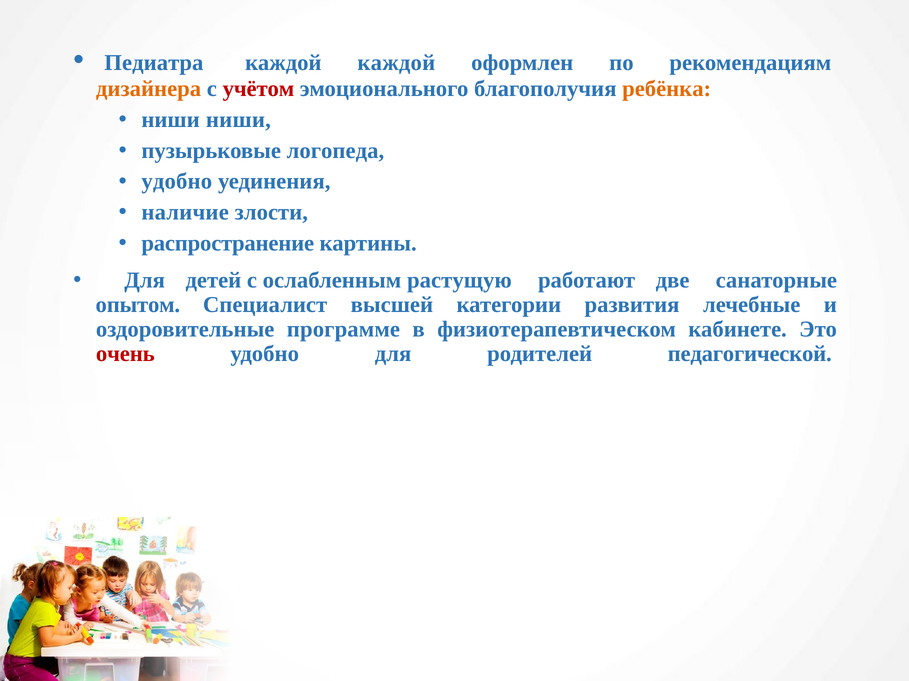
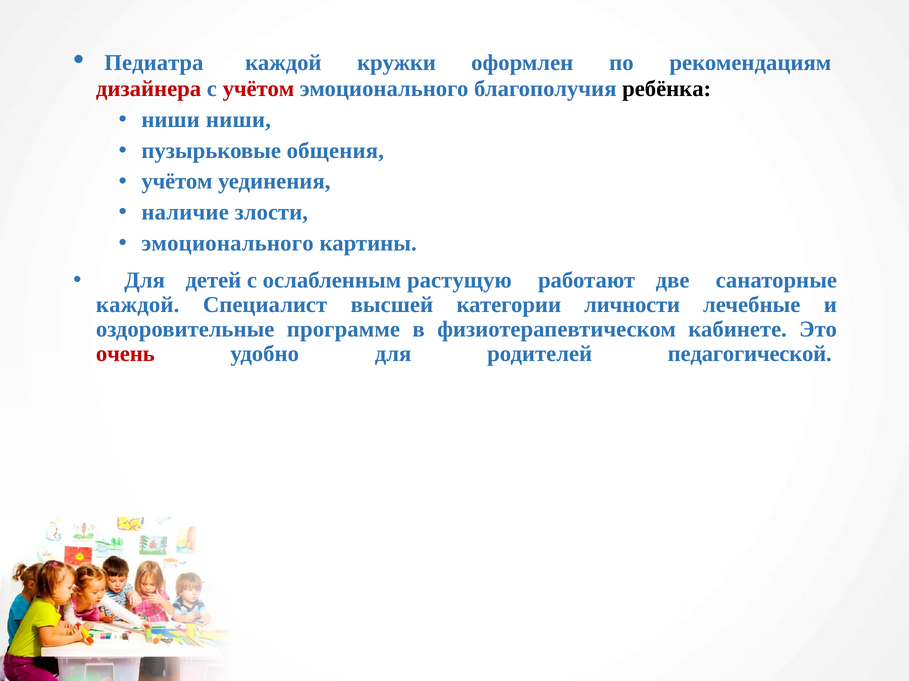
каждой каждой: каждой -> кружки
дизайнера colour: orange -> red
ребёнка colour: orange -> black
логопеда: логопеда -> общения
удобно at (177, 182): удобно -> учётом
распространение at (228, 243): распространение -> эмоционального
опытом at (138, 305): опытом -> каждой
развития: развития -> личности
